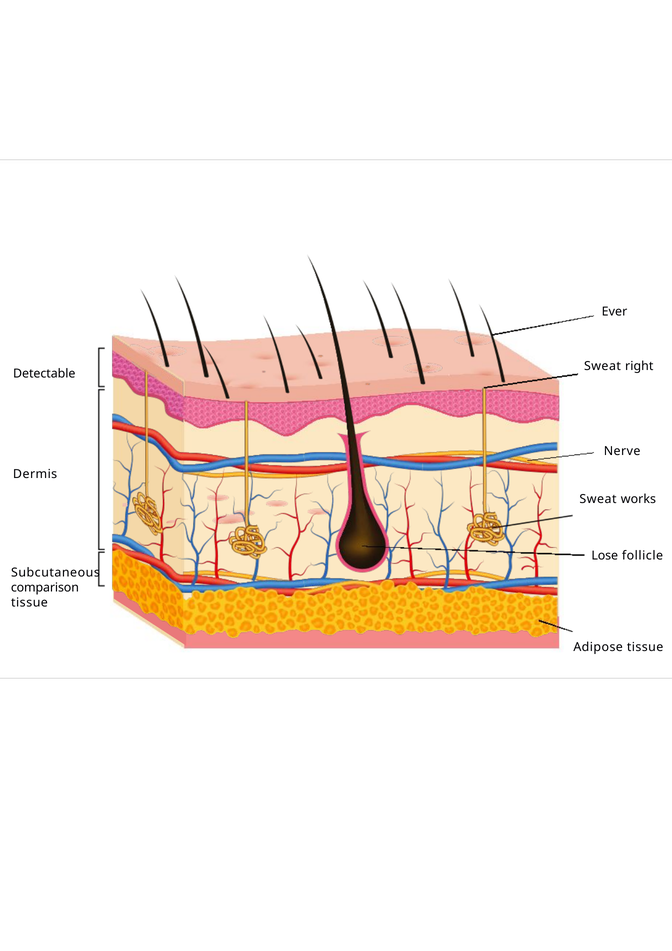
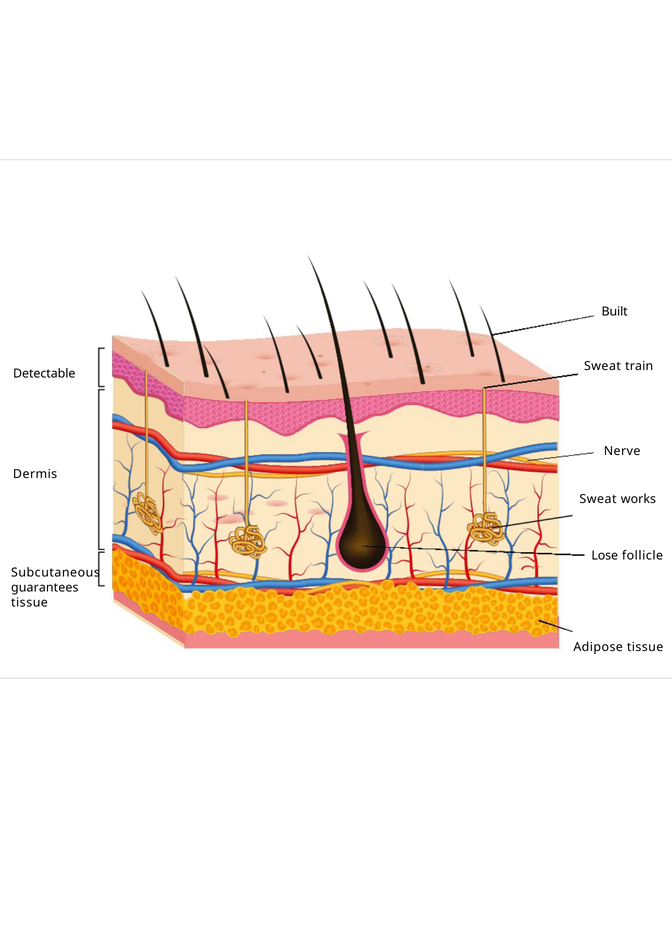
Ever: Ever -> Built
right: right -> train
comparison: comparison -> guarantees
